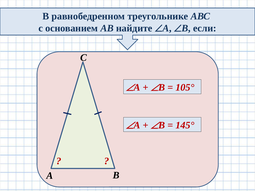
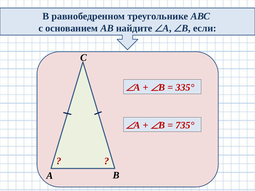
105°: 105° -> 335°
145°: 145° -> 735°
